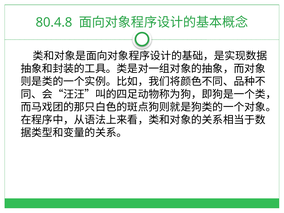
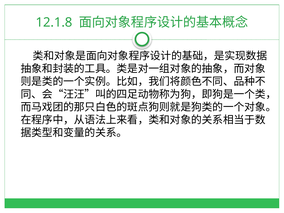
80.4.8: 80.4.8 -> 12.1.8
